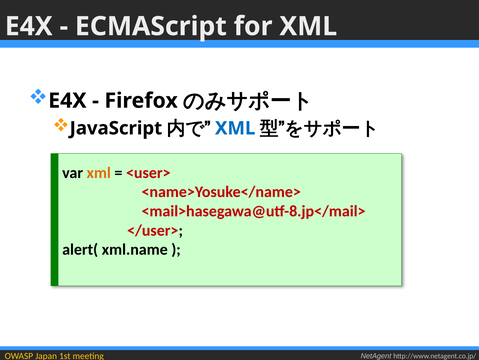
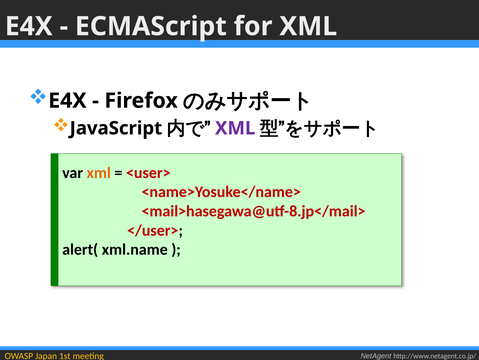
XML at (235, 128) colour: blue -> purple
